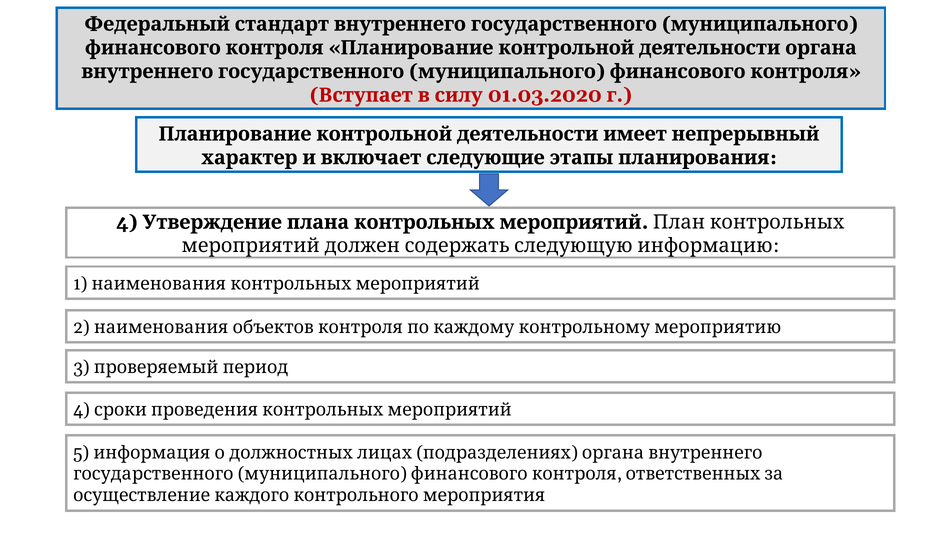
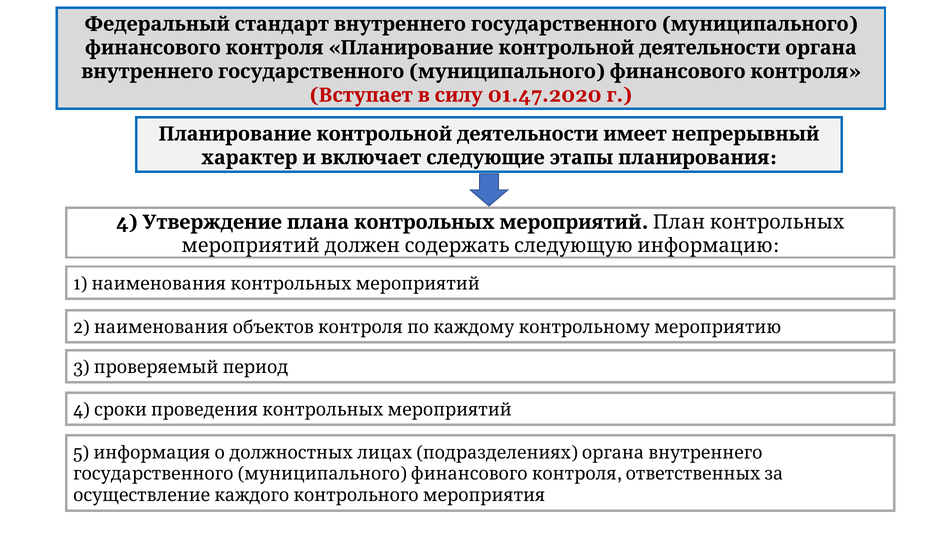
01.03.2020: 01.03.2020 -> 01.47.2020
